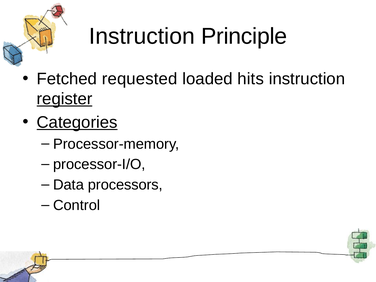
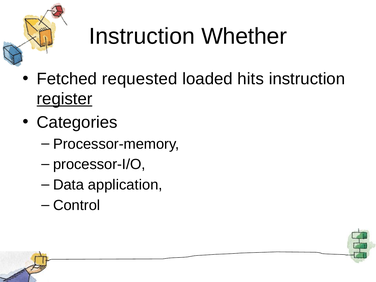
Principle: Principle -> Whether
Categories underline: present -> none
processors: processors -> application
